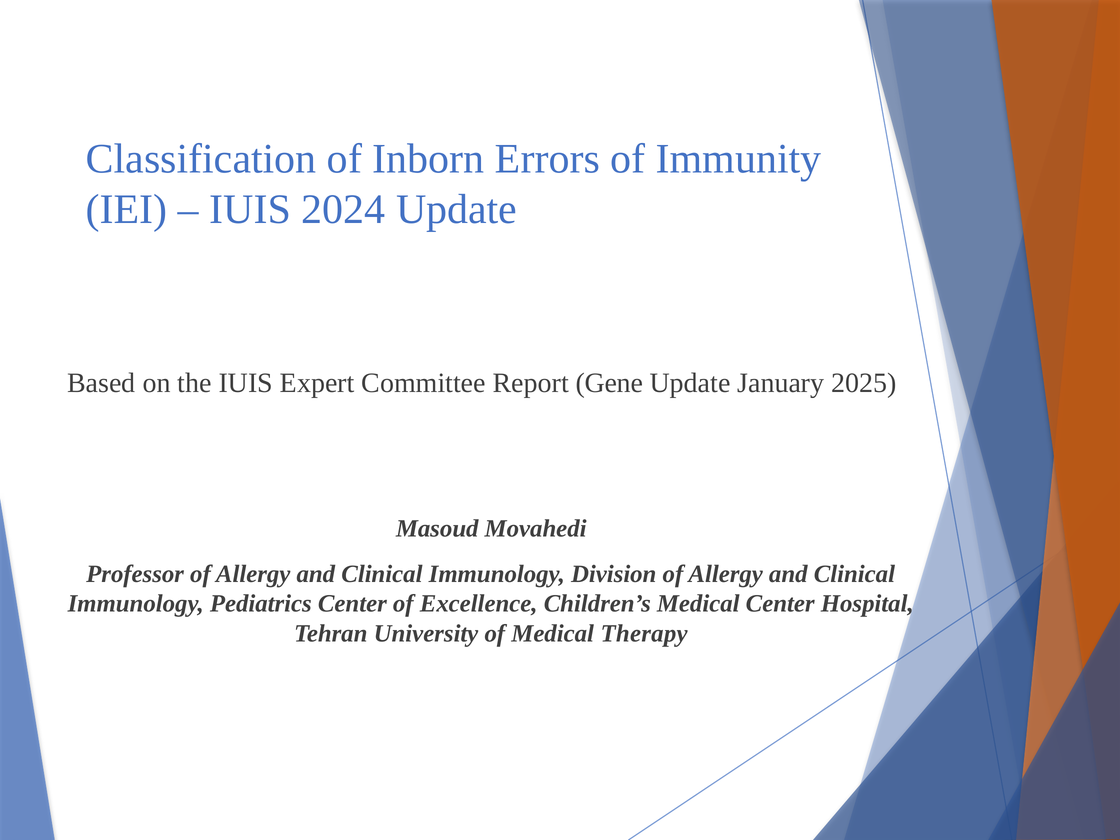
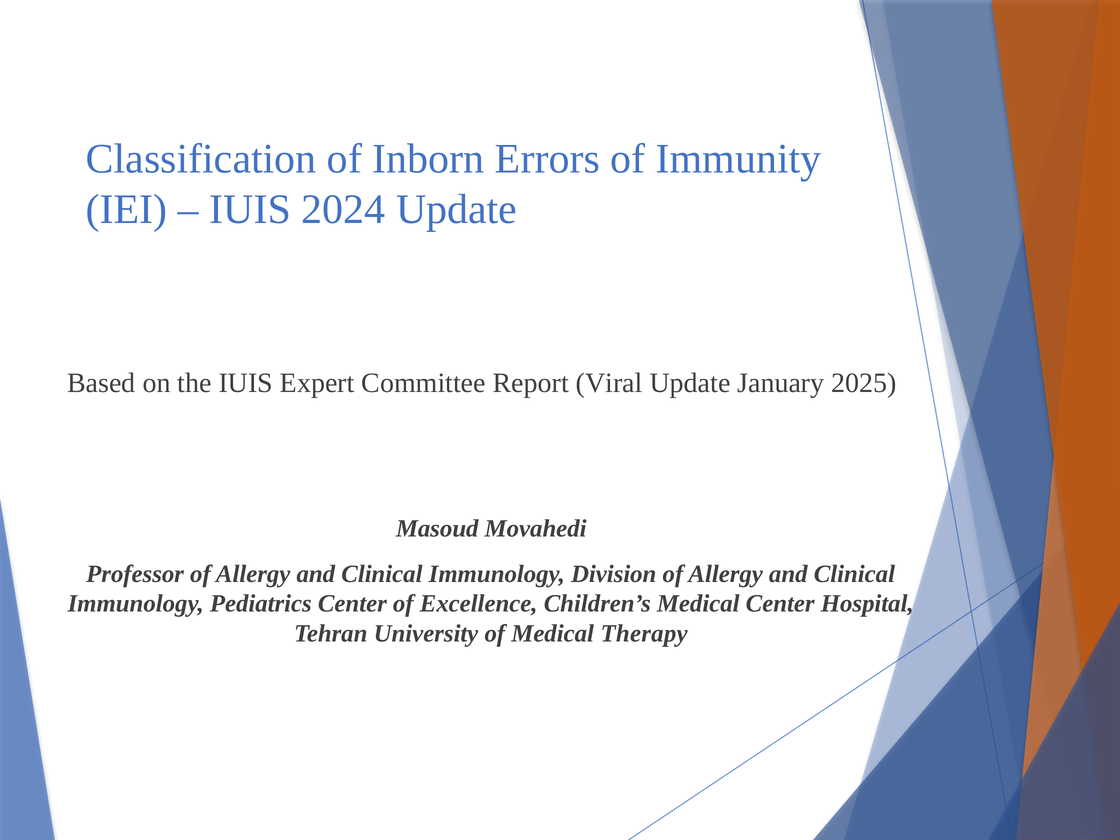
Gene: Gene -> Viral
